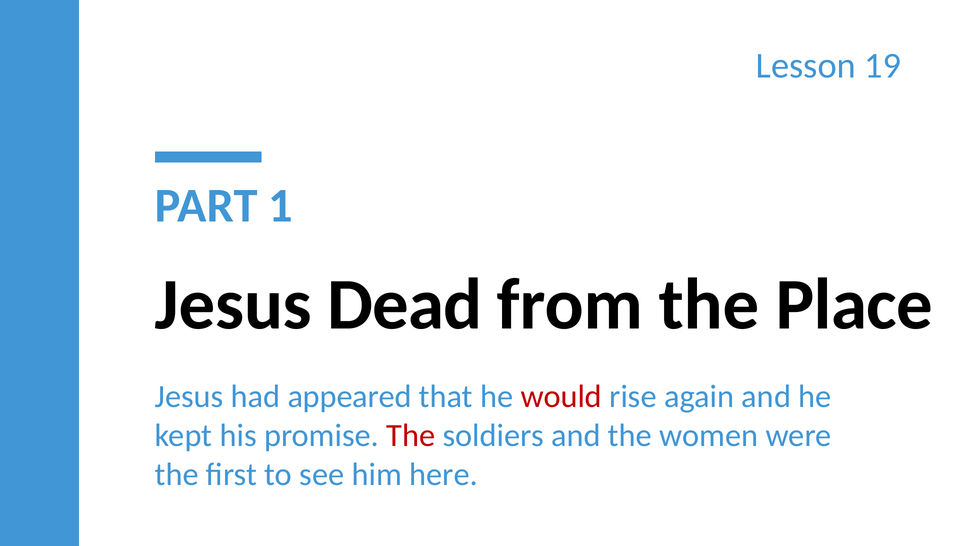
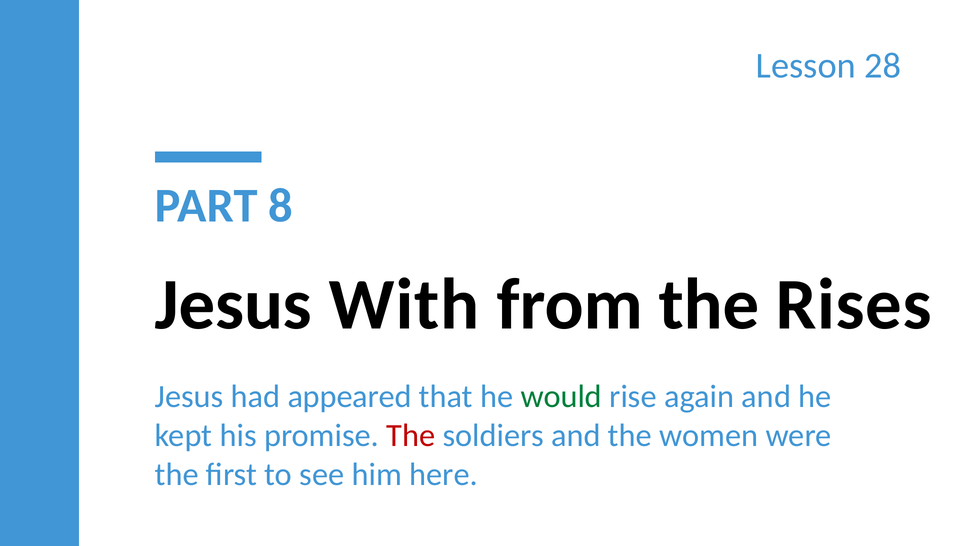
19: 19 -> 28
1: 1 -> 8
Dead: Dead -> With
Place: Place -> Rises
would colour: red -> green
